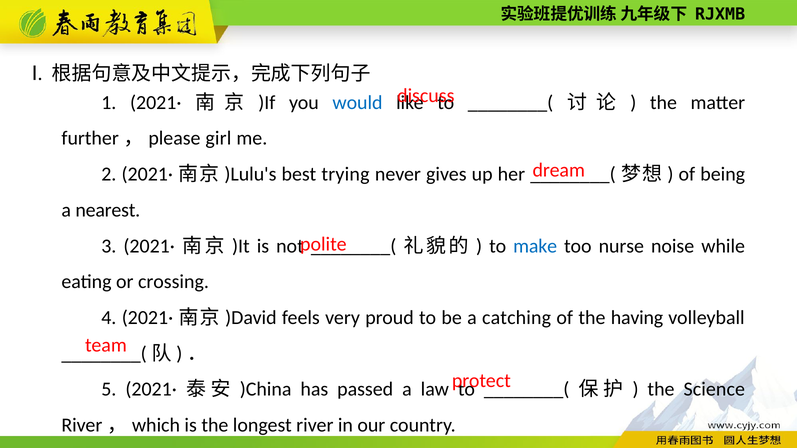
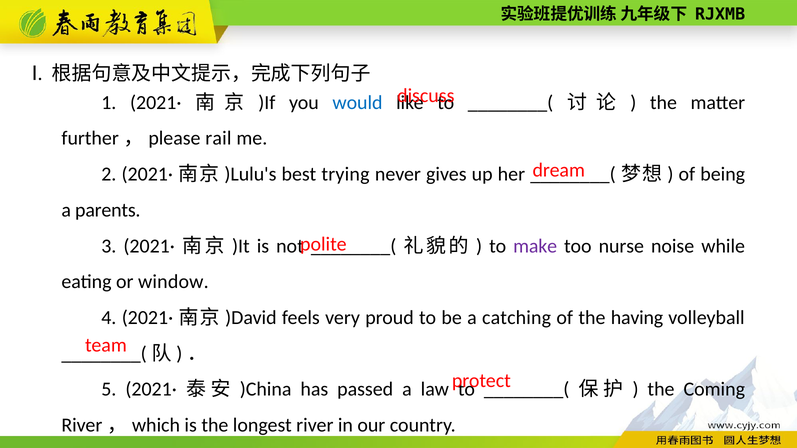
girl: girl -> rail
nearest: nearest -> parents
make colour: blue -> purple
crossing: crossing -> window
Science: Science -> Coming
